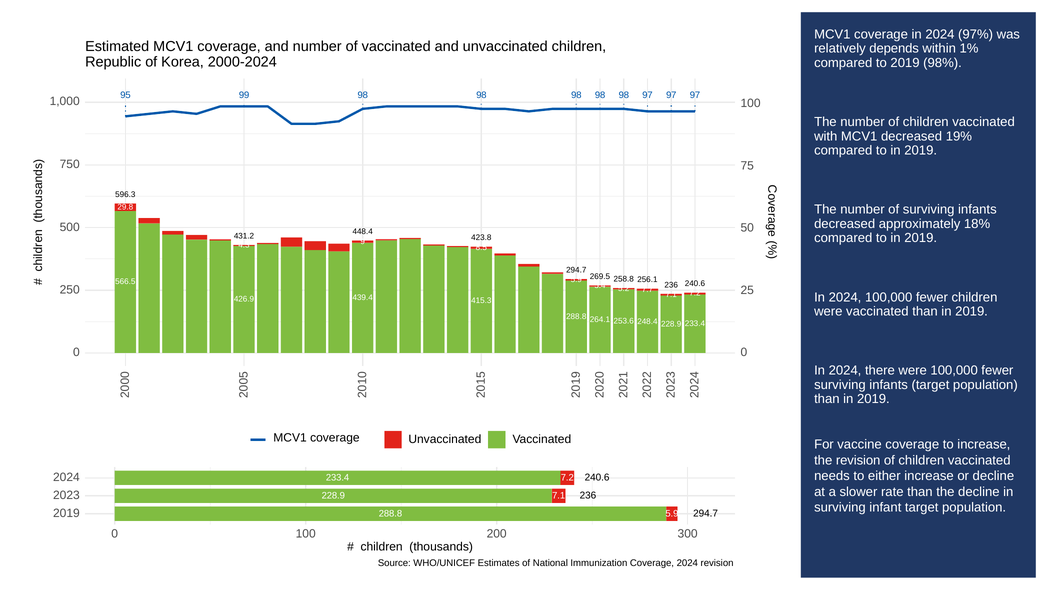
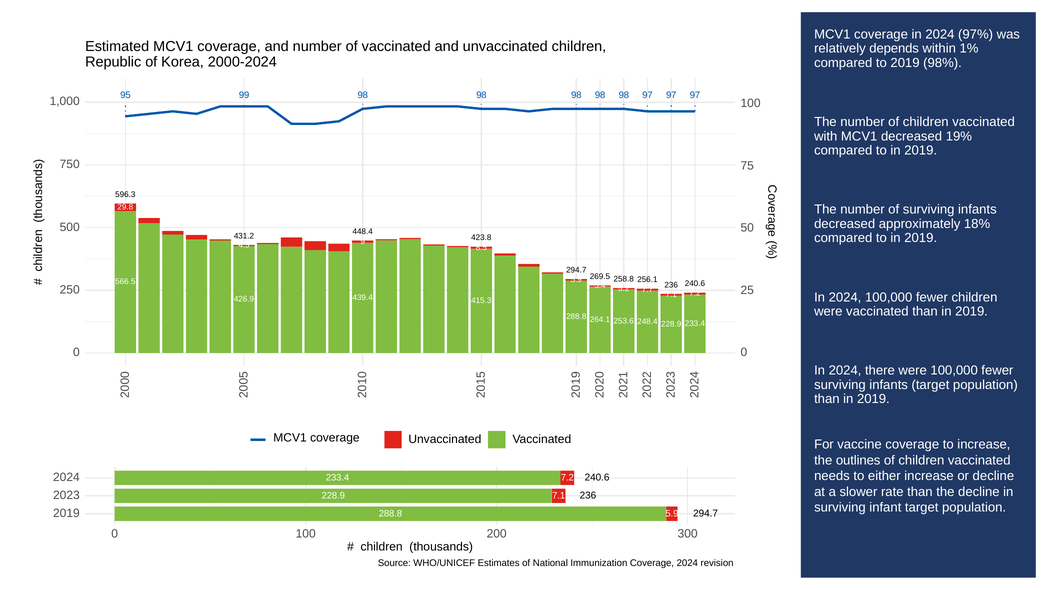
the revision: revision -> outlines
